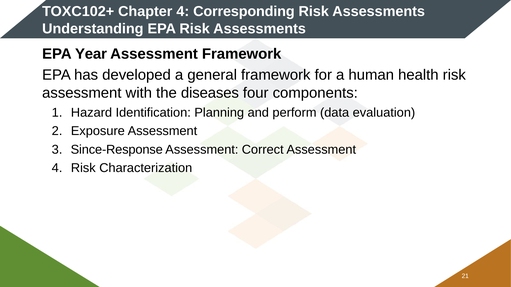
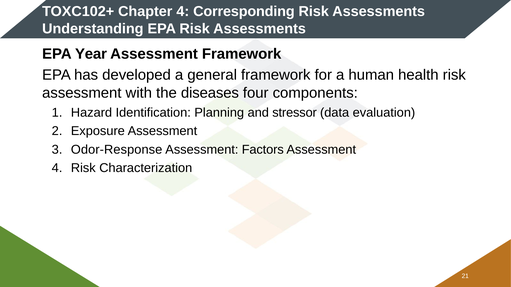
perform: perform -> stressor
Since-Response: Since-Response -> Odor-Response
Correct: Correct -> Factors
